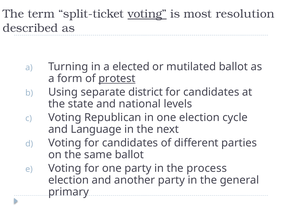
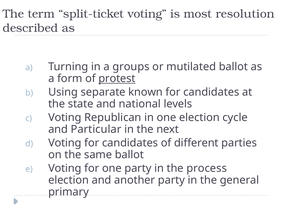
voting at (147, 14) underline: present -> none
elected: elected -> groups
district: district -> known
Language: Language -> Particular
